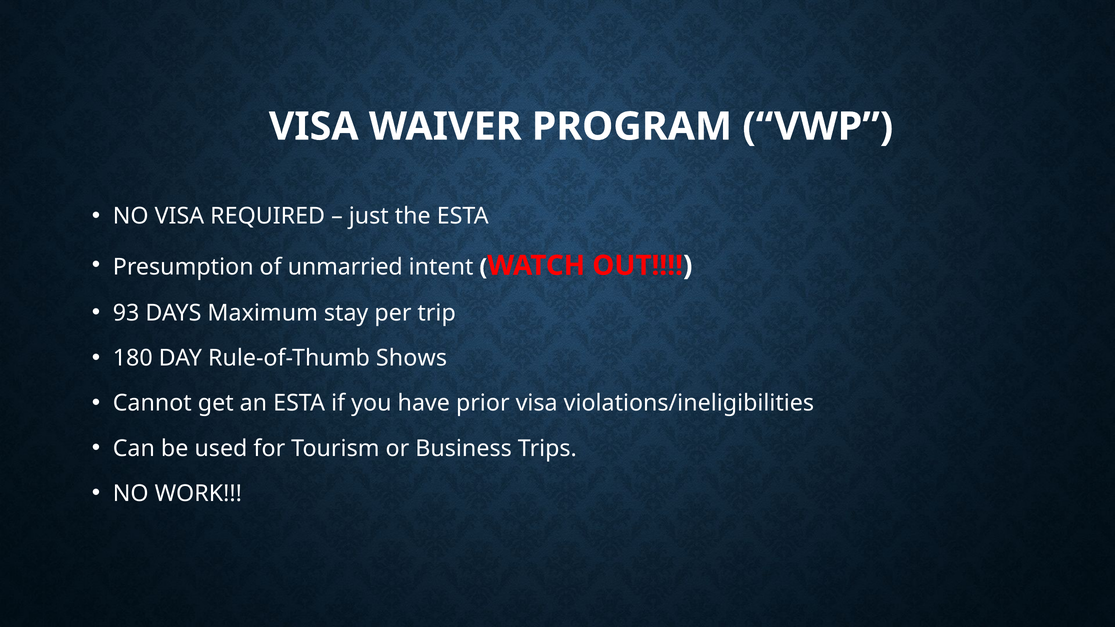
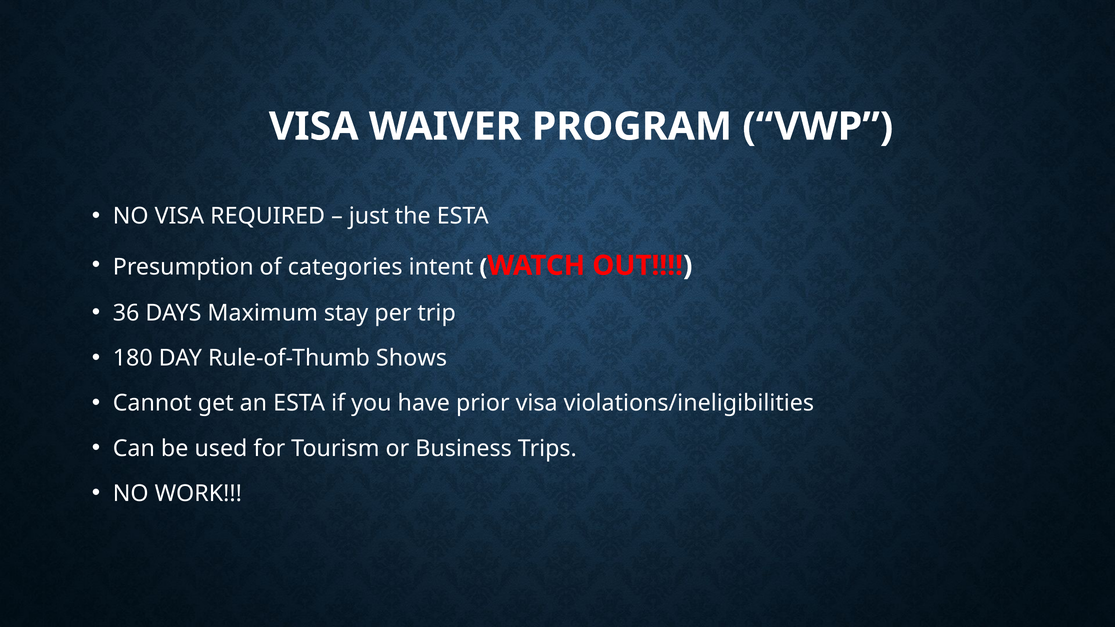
unmarried: unmarried -> categories
93: 93 -> 36
